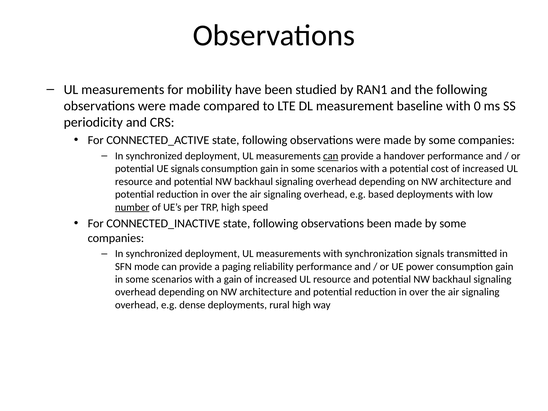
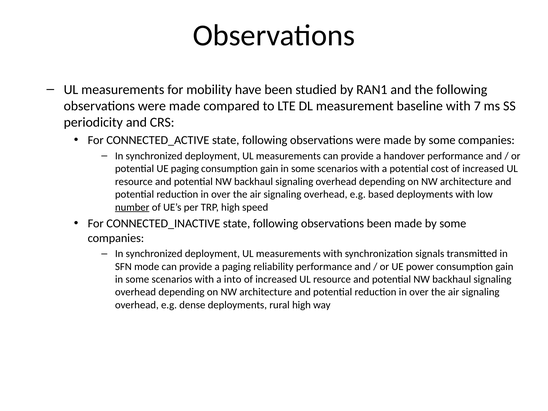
0: 0 -> 7
can at (331, 156) underline: present -> none
UE signals: signals -> paging
a gain: gain -> into
